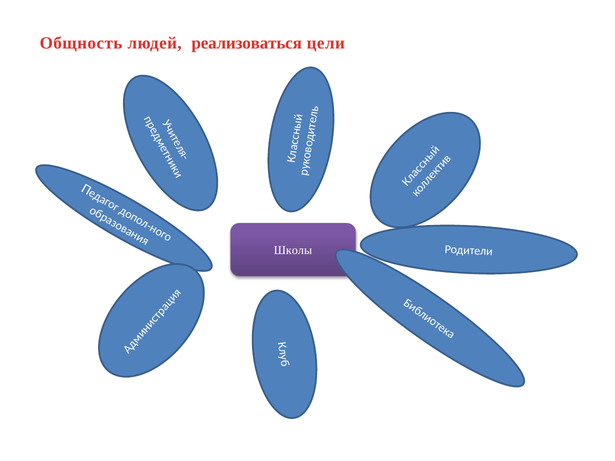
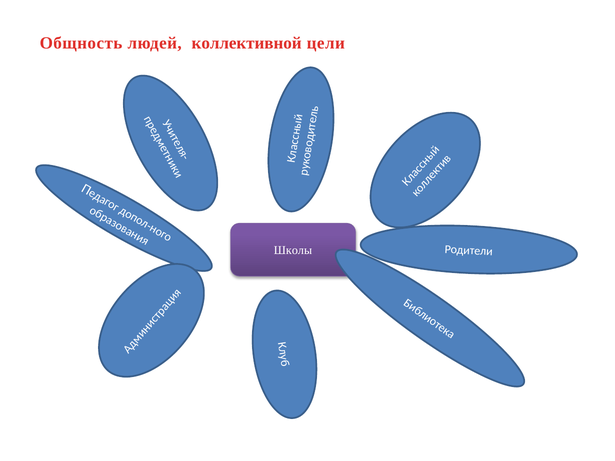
реализоваться: реализоваться -> коллективной
